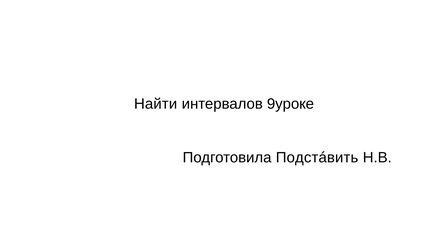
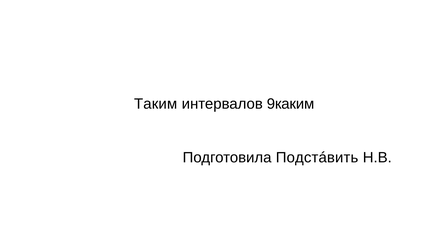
Найти: Найти -> Таким
9уроке: 9уроке -> 9каким
